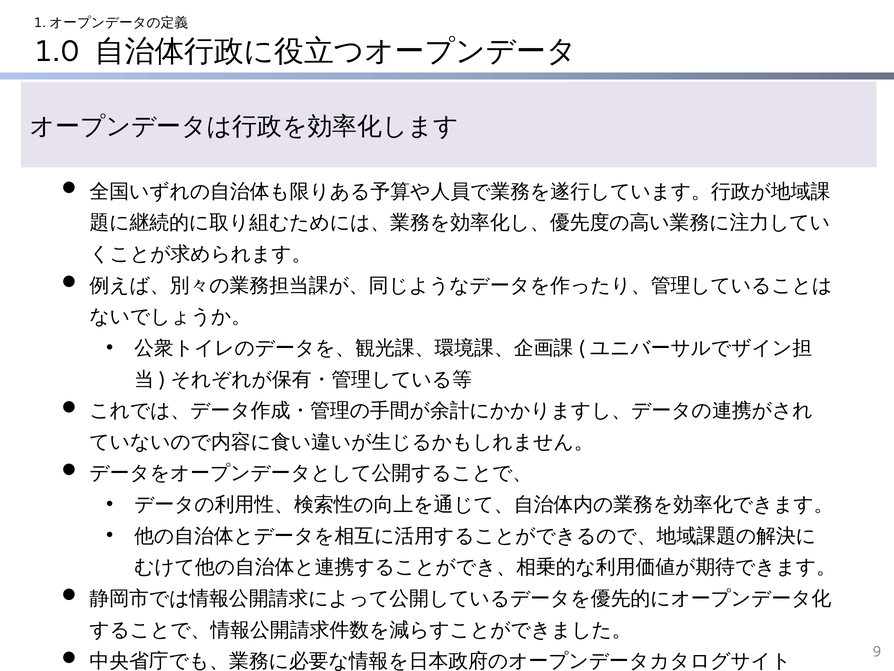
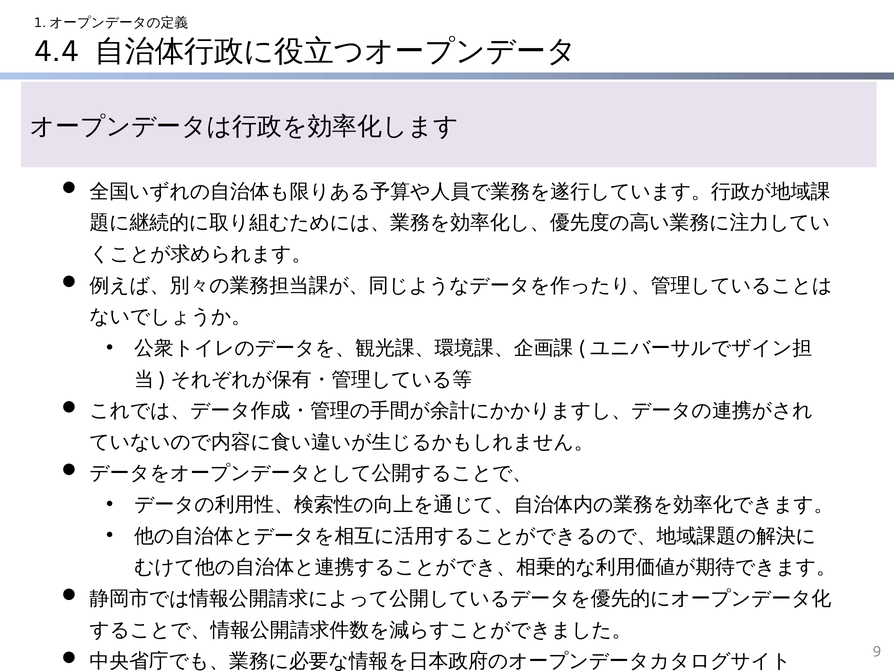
1.0: 1.0 -> 4.4
